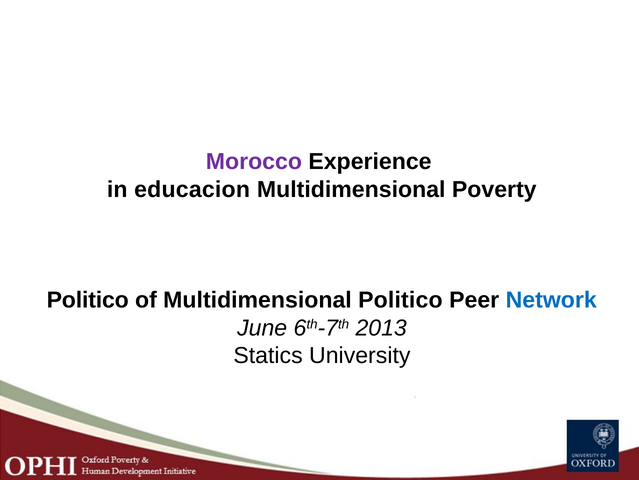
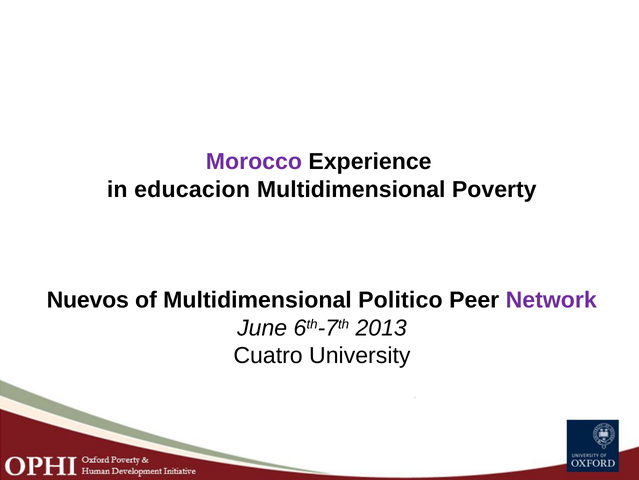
Politico at (88, 300): Politico -> Nuevos
Network colour: blue -> purple
Statics: Statics -> Cuatro
